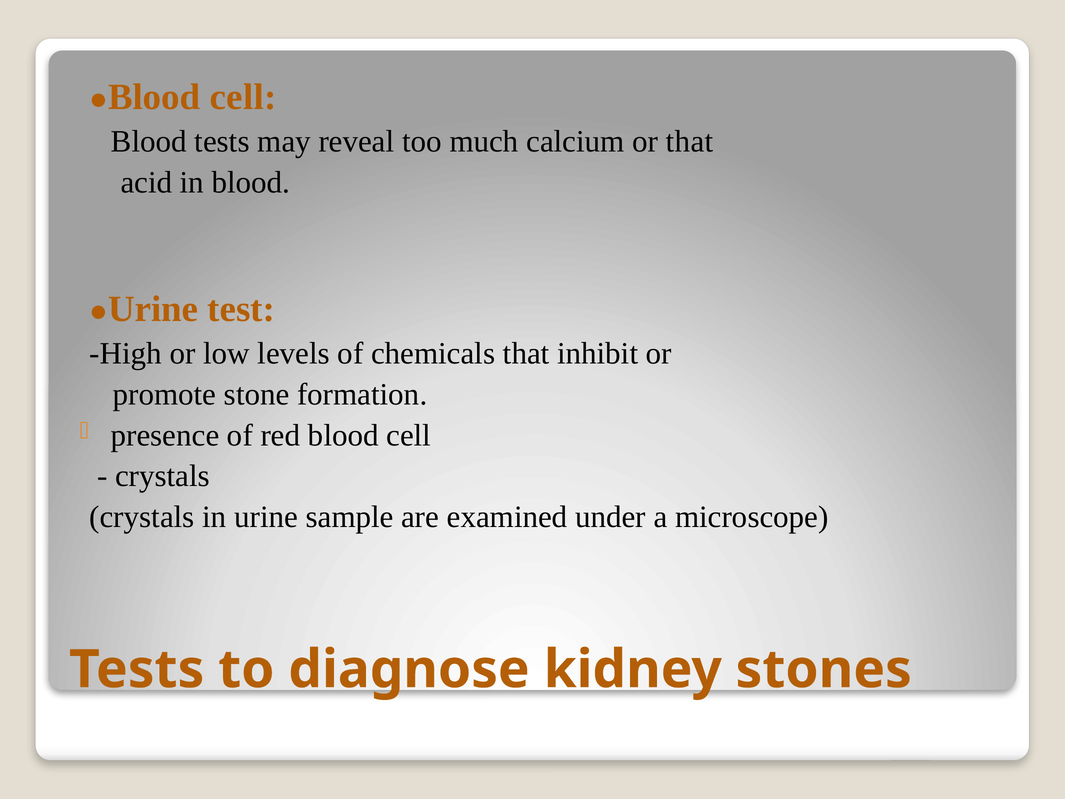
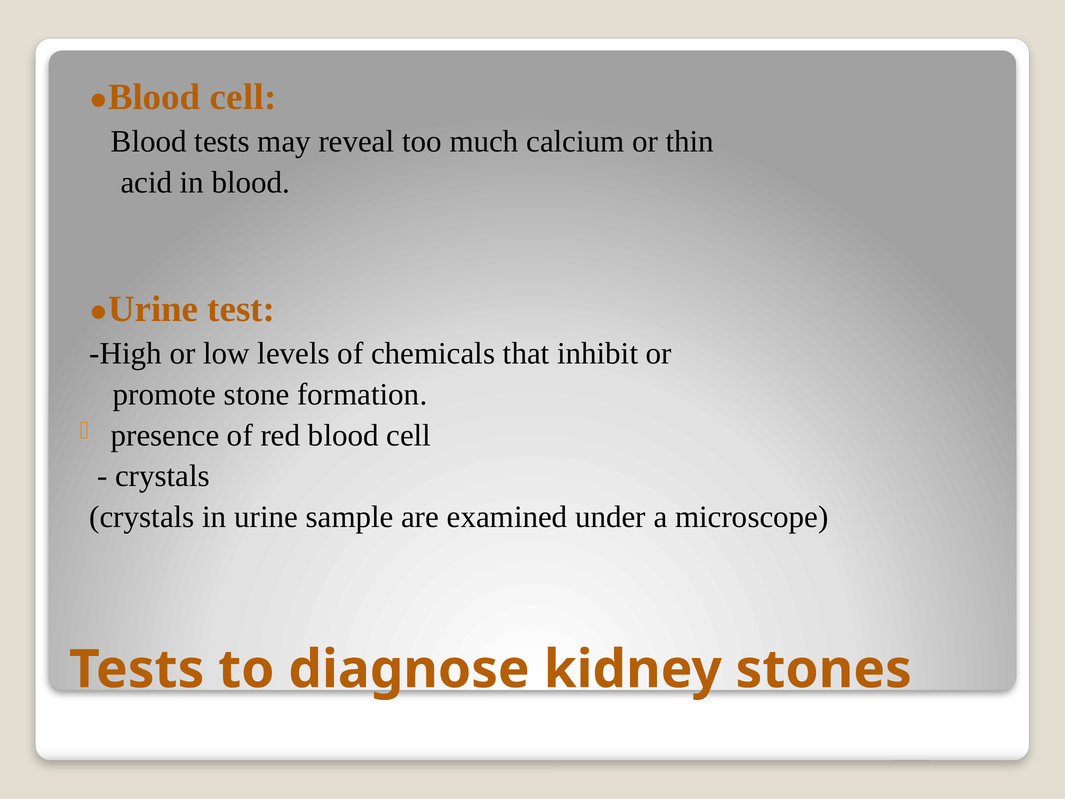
or that: that -> thin
